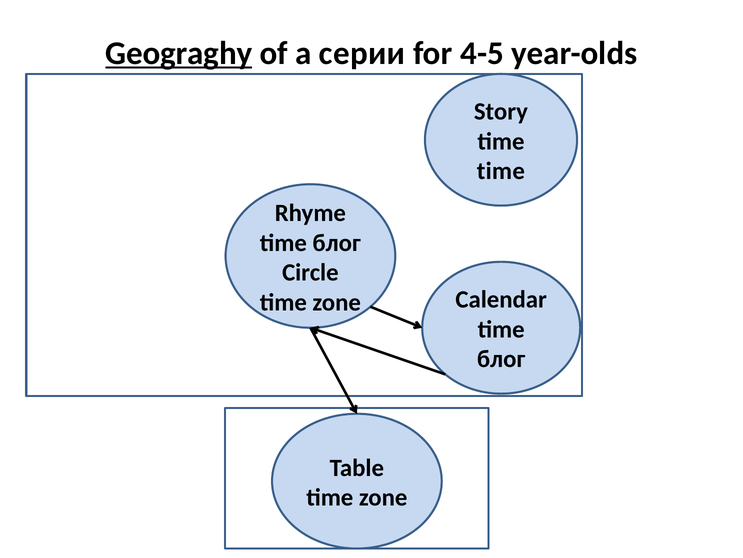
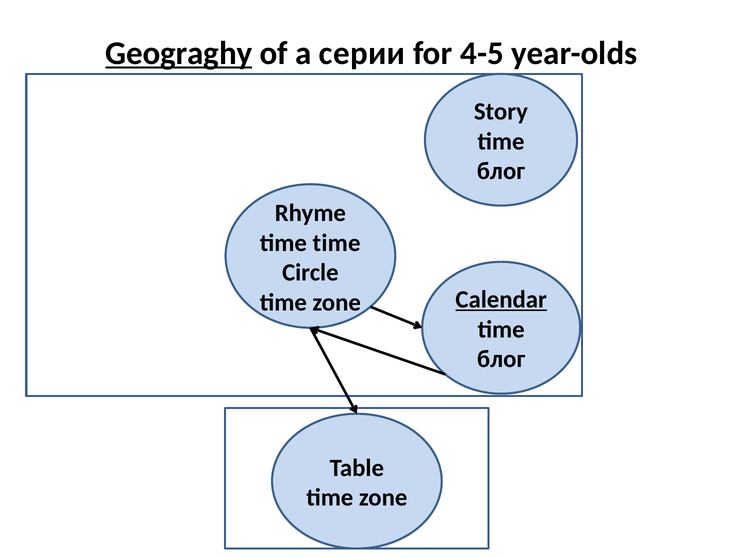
time at (501, 171): time -> блог
блог at (337, 243): блог -> time
Calendar underline: none -> present
